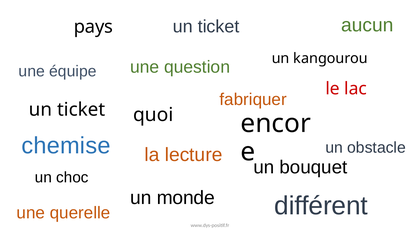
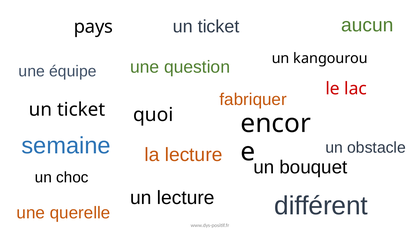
chemise: chemise -> semaine
un monde: monde -> lecture
